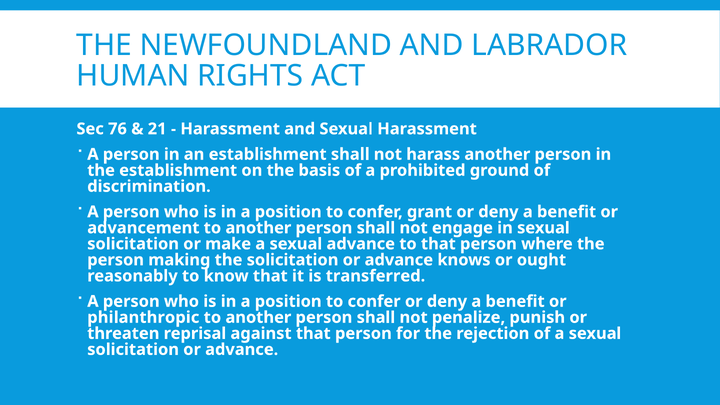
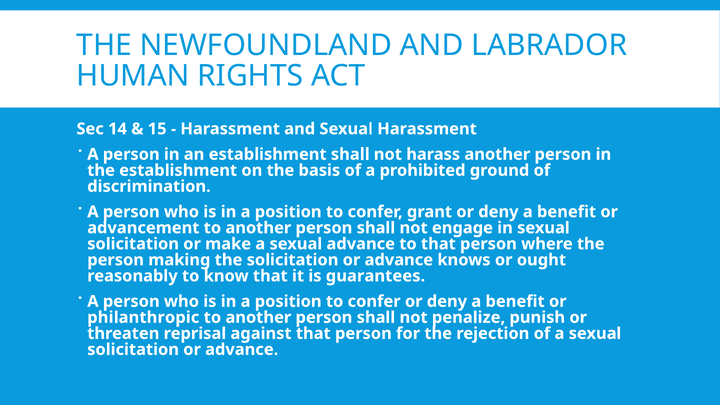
76: 76 -> 14
21: 21 -> 15
transferred: transferred -> guarantees
